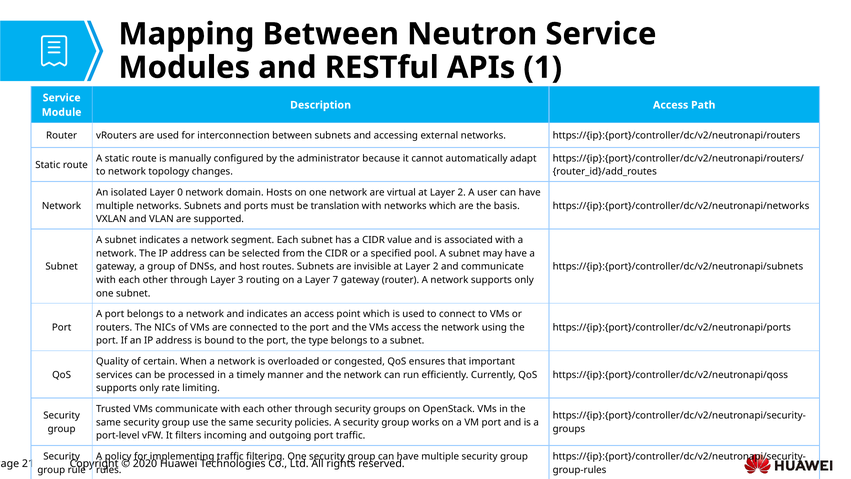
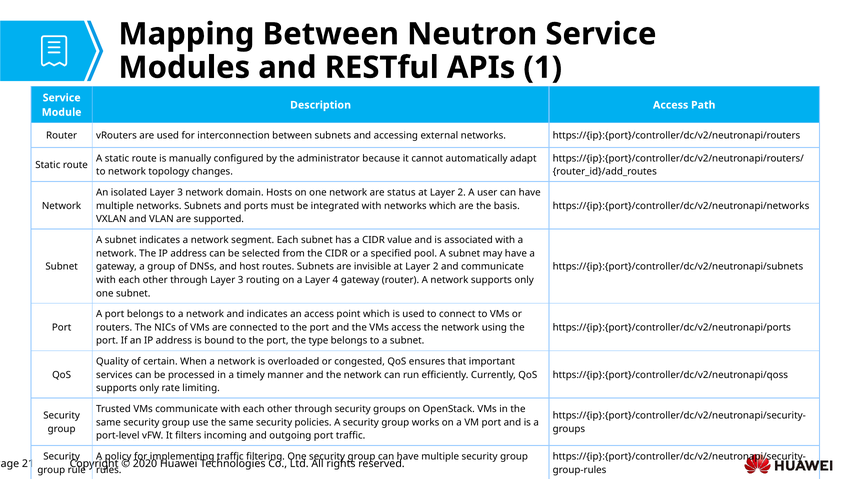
isolated Layer 0: 0 -> 3
virtual: virtual -> status
translation: translation -> integrated
7: 7 -> 4
